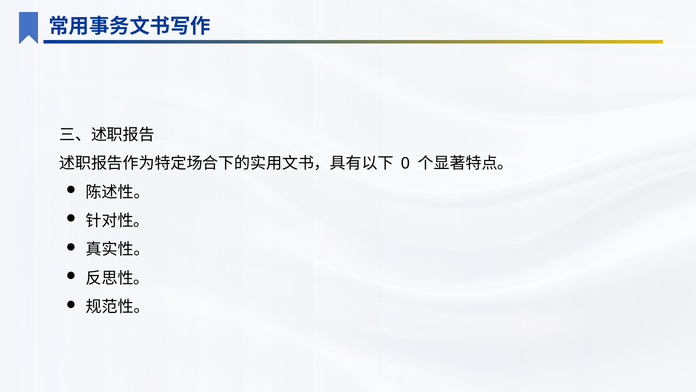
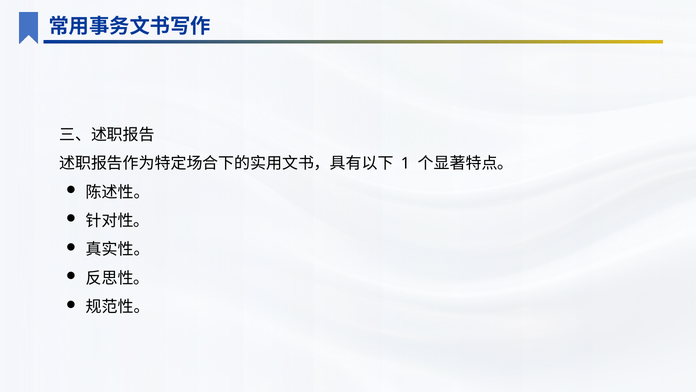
0: 0 -> 1
